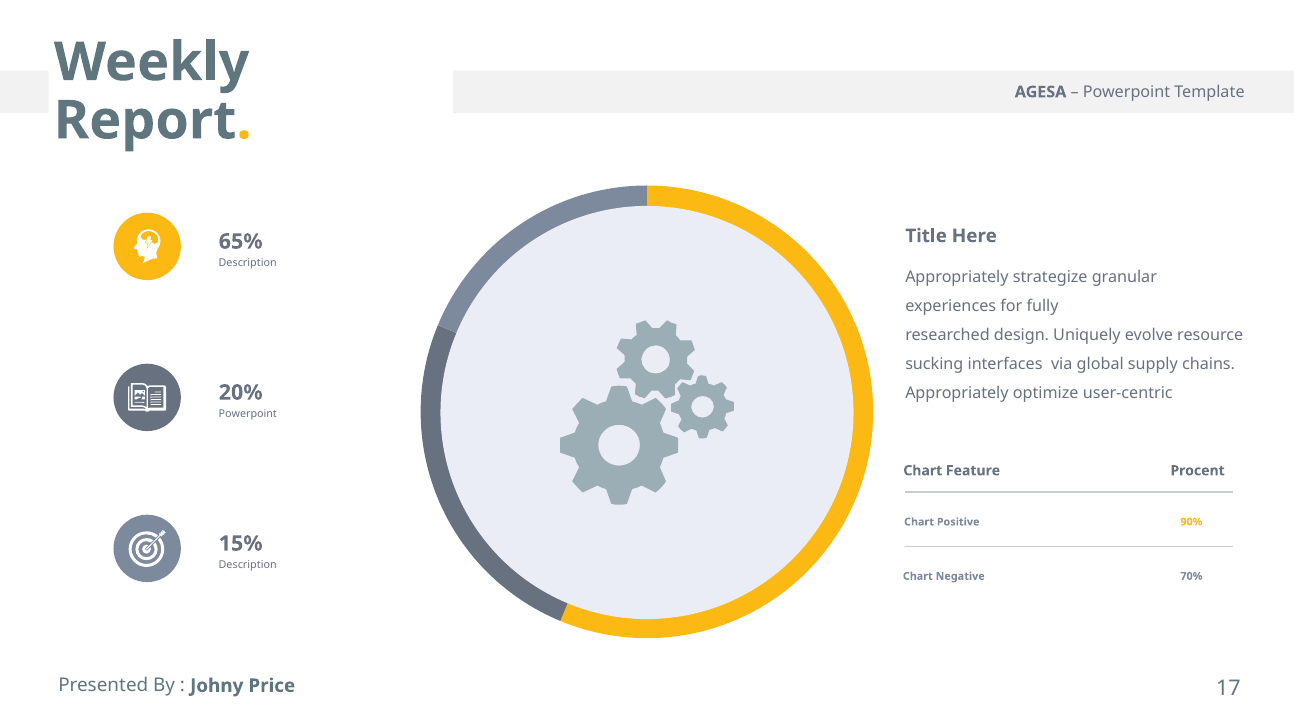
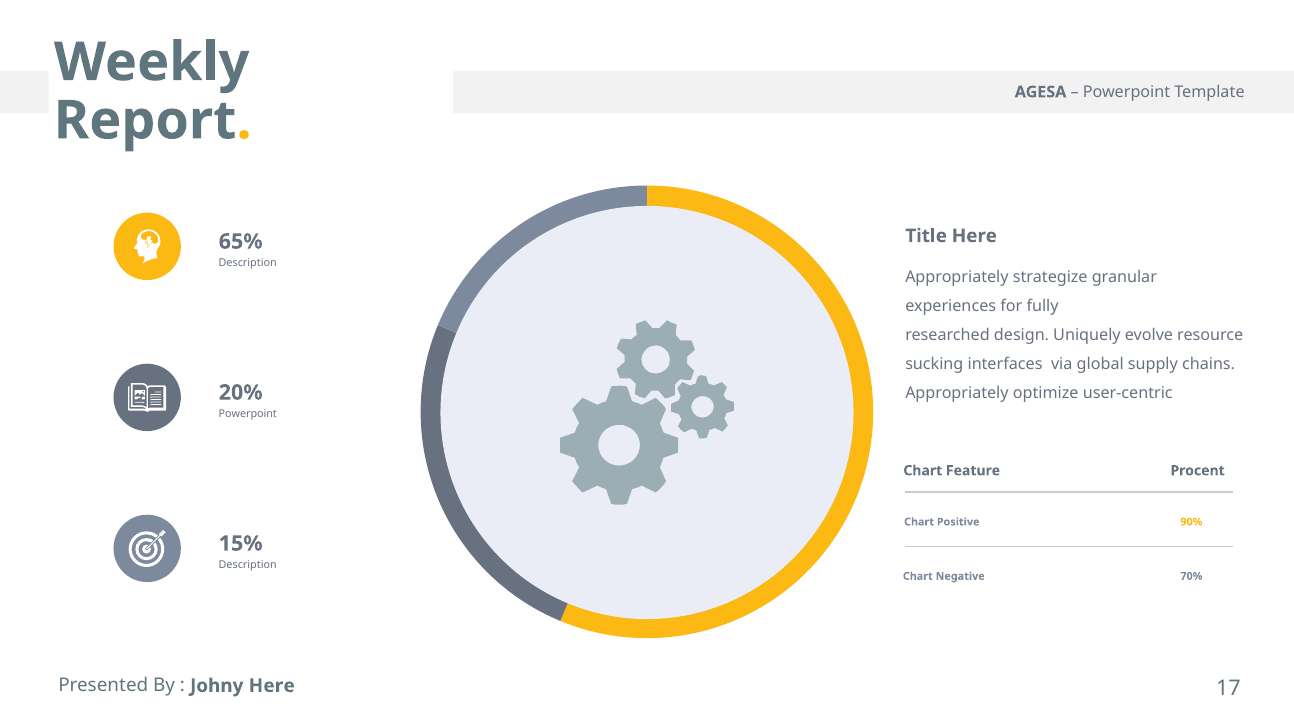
Johny Price: Price -> Here
